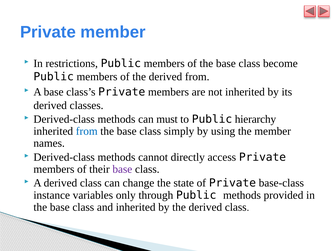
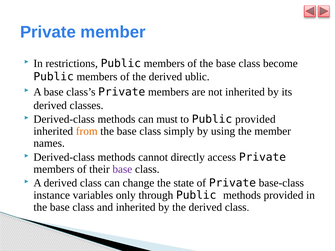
derived from: from -> ublic
Public hierarchy: hierarchy -> provided
from at (87, 131) colour: blue -> orange
